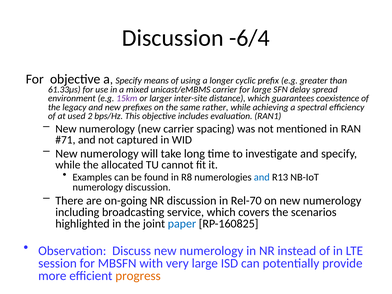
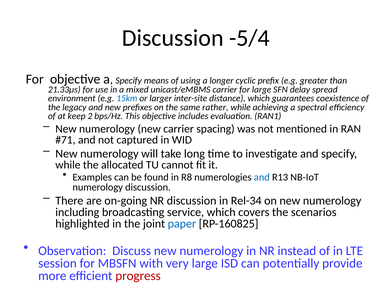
-6/4: -6/4 -> -5/4
61.33µs: 61.33µs -> 21.33µs
15km colour: purple -> blue
used: used -> keep
Rel-70: Rel-70 -> Rel-34
progress colour: orange -> red
